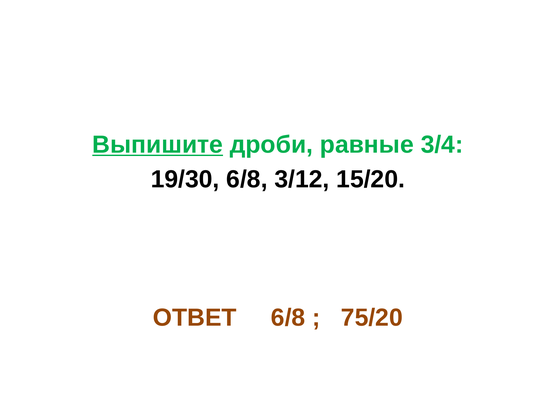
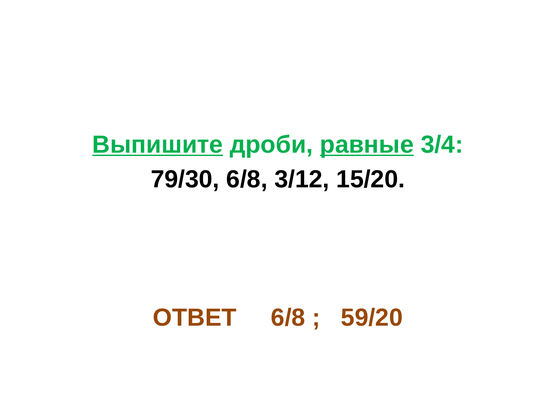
равные underline: none -> present
19/30: 19/30 -> 79/30
75/20: 75/20 -> 59/20
